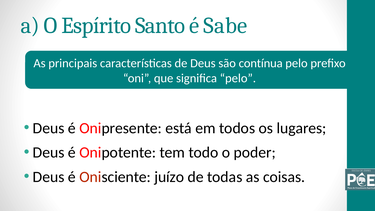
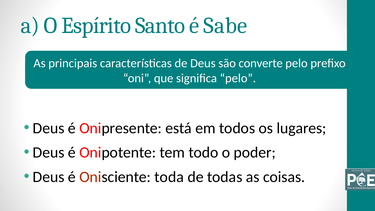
contínua: contínua -> converte
juízo: juízo -> toda
